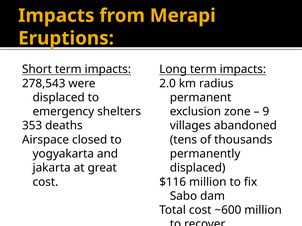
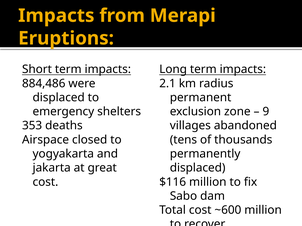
278,543: 278,543 -> 884,486
2.0: 2.0 -> 2.1
